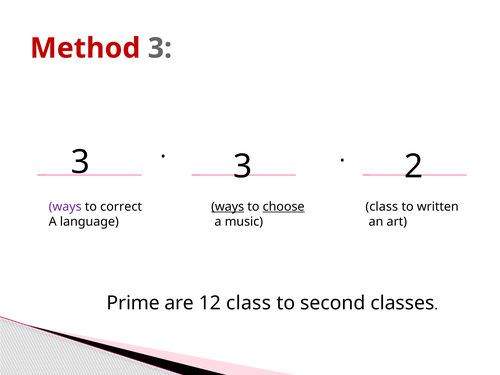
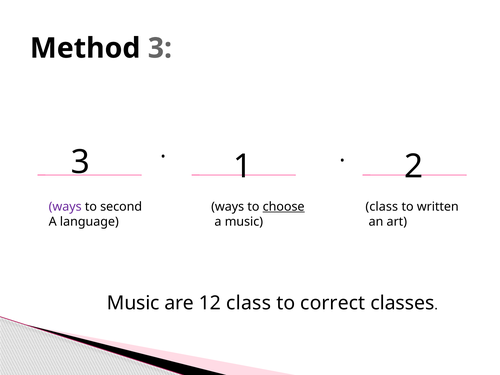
Method colour: red -> black
3 3: 3 -> 1
correct: correct -> second
ways at (228, 207) underline: present -> none
Prime at (133, 303): Prime -> Music
second: second -> correct
